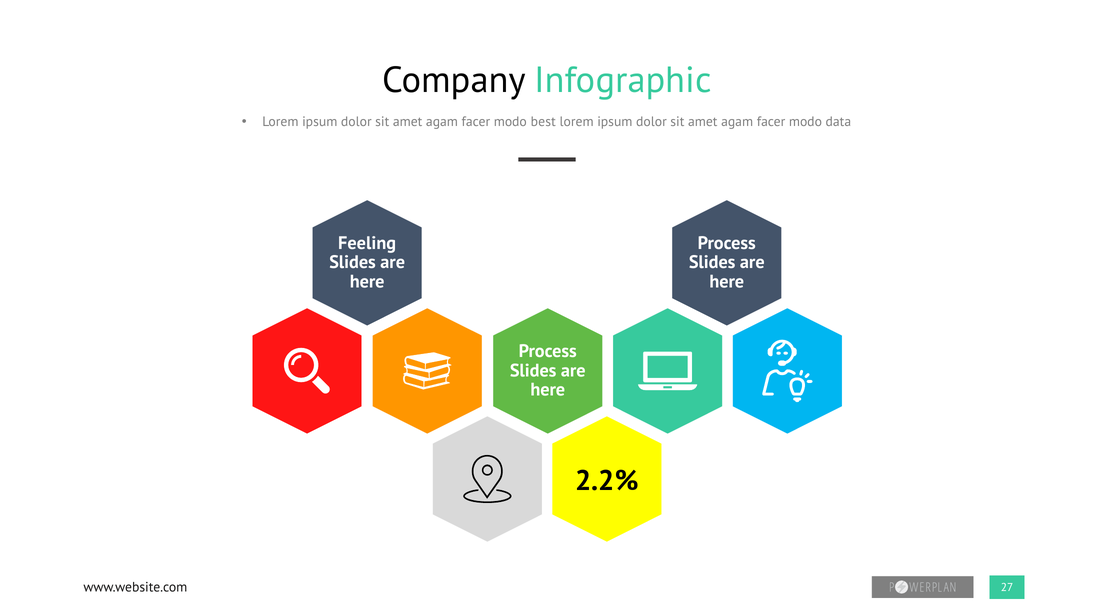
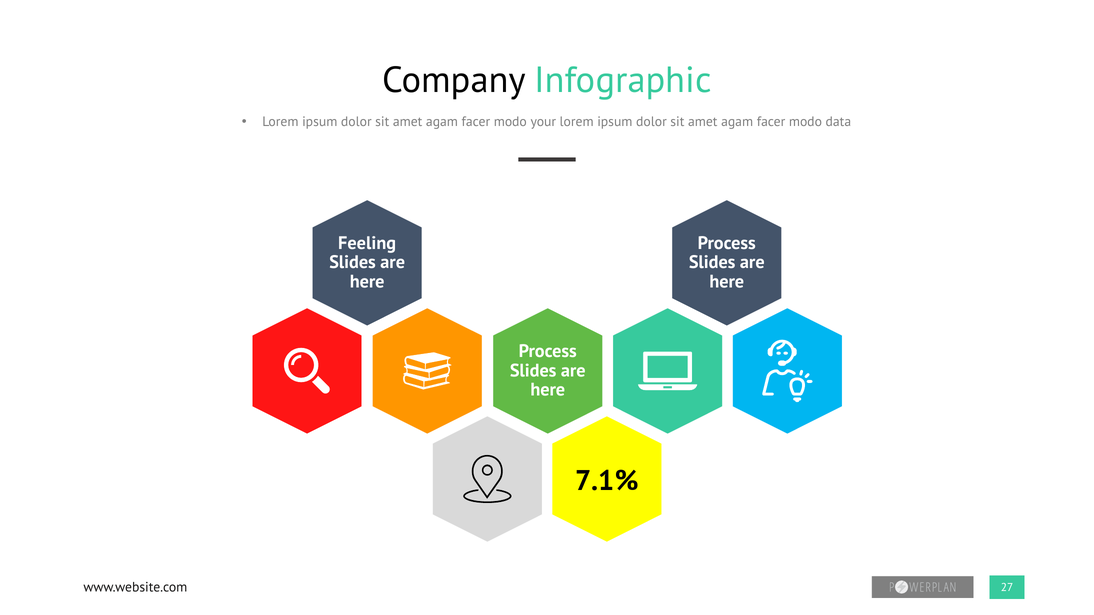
best: best -> your
2.2%: 2.2% -> 7.1%
